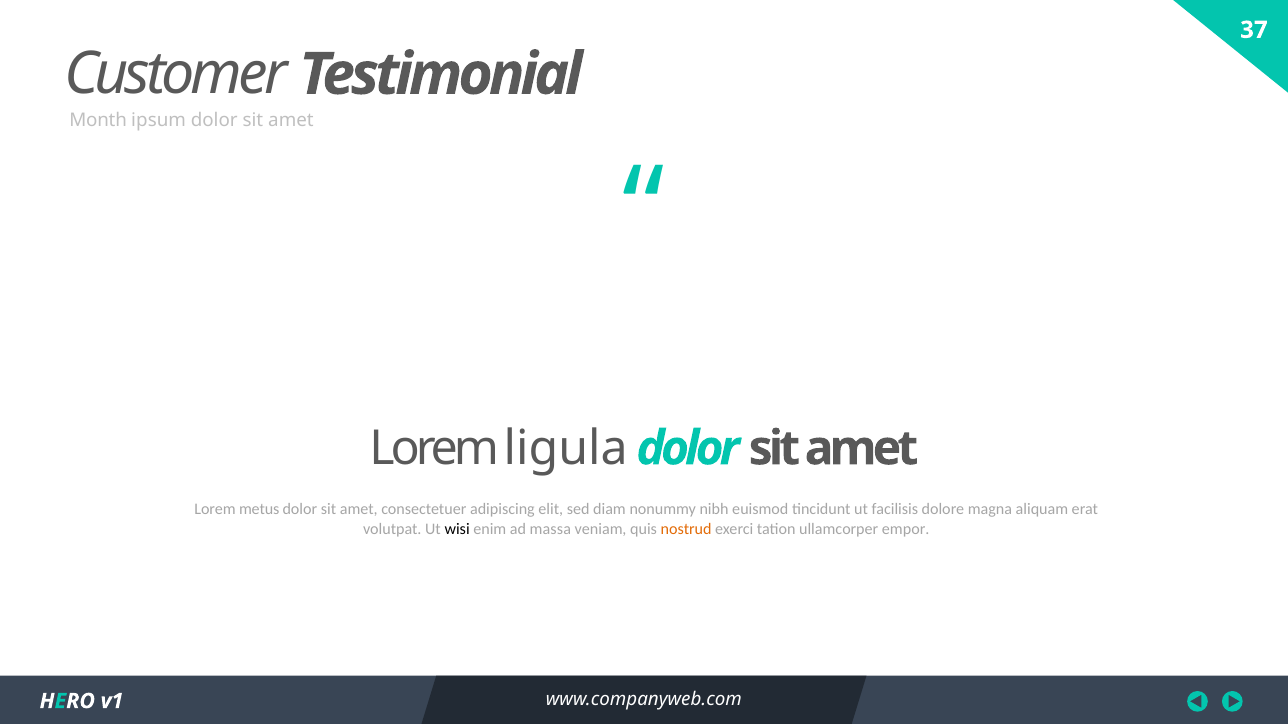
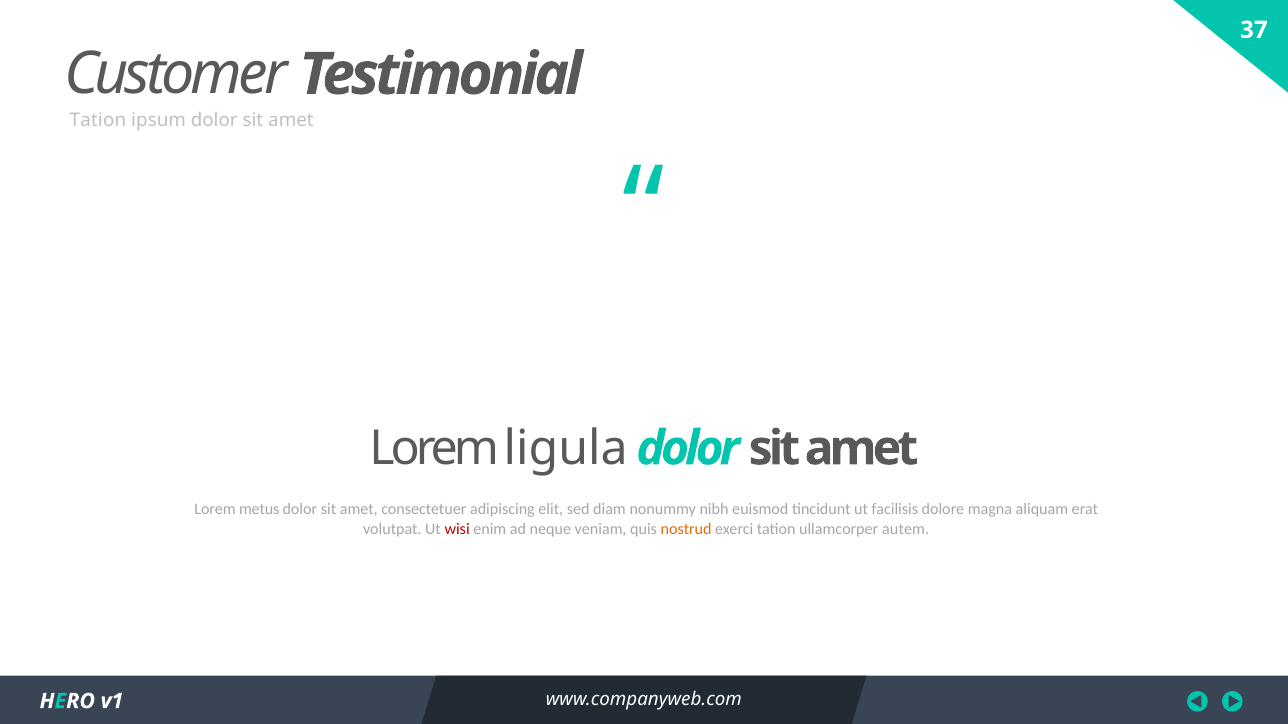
Month at (98, 121): Month -> Tation
wisi colour: black -> red
massa: massa -> neque
empor: empor -> autem
